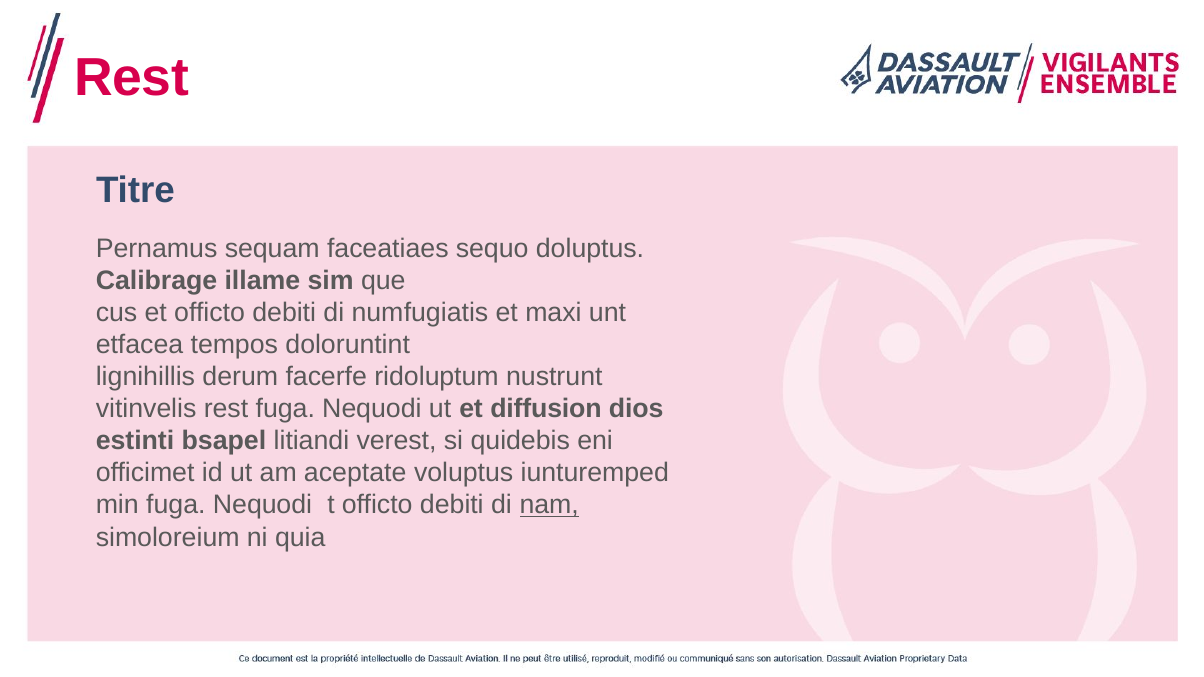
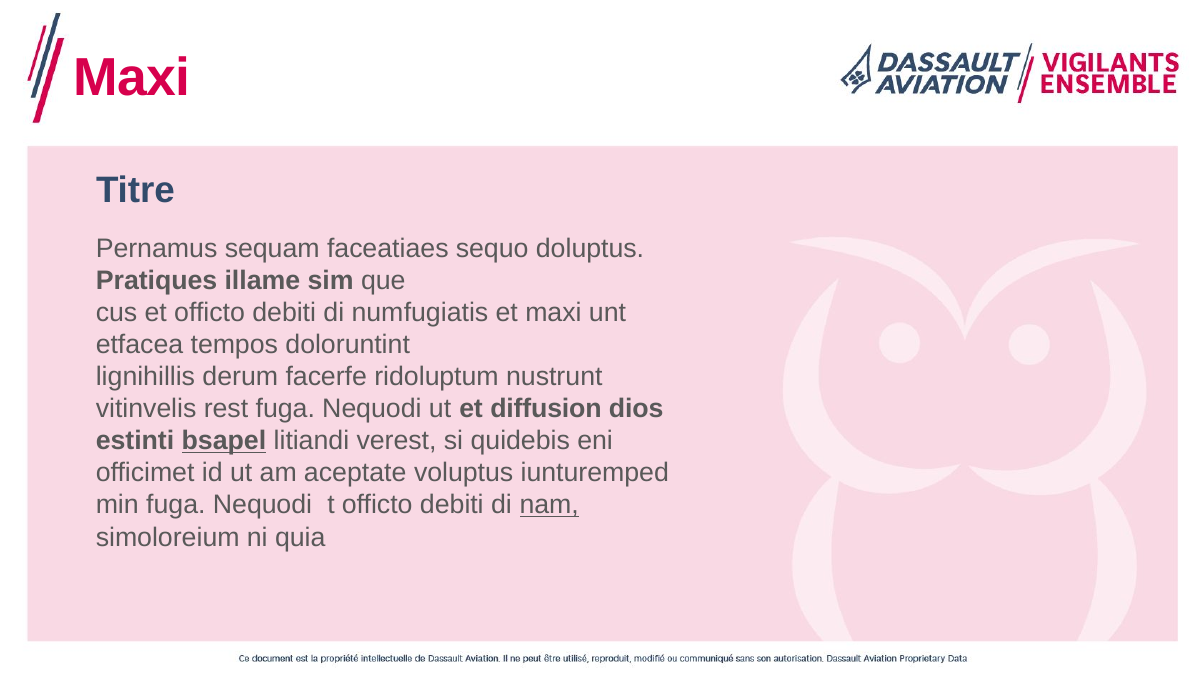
Rest at (132, 78): Rest -> Maxi
Calibrage: Calibrage -> Pratiques
bsapel underline: none -> present
